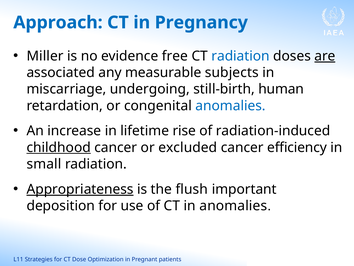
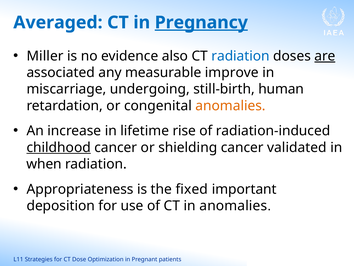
Approach: Approach -> Averaged
Pregnancy underline: none -> present
free: free -> also
subjects: subjects -> improve
anomalies at (231, 106) colour: blue -> orange
excluded: excluded -> shielding
efficiency: efficiency -> validated
small: small -> when
Appropriateness underline: present -> none
flush: flush -> fixed
